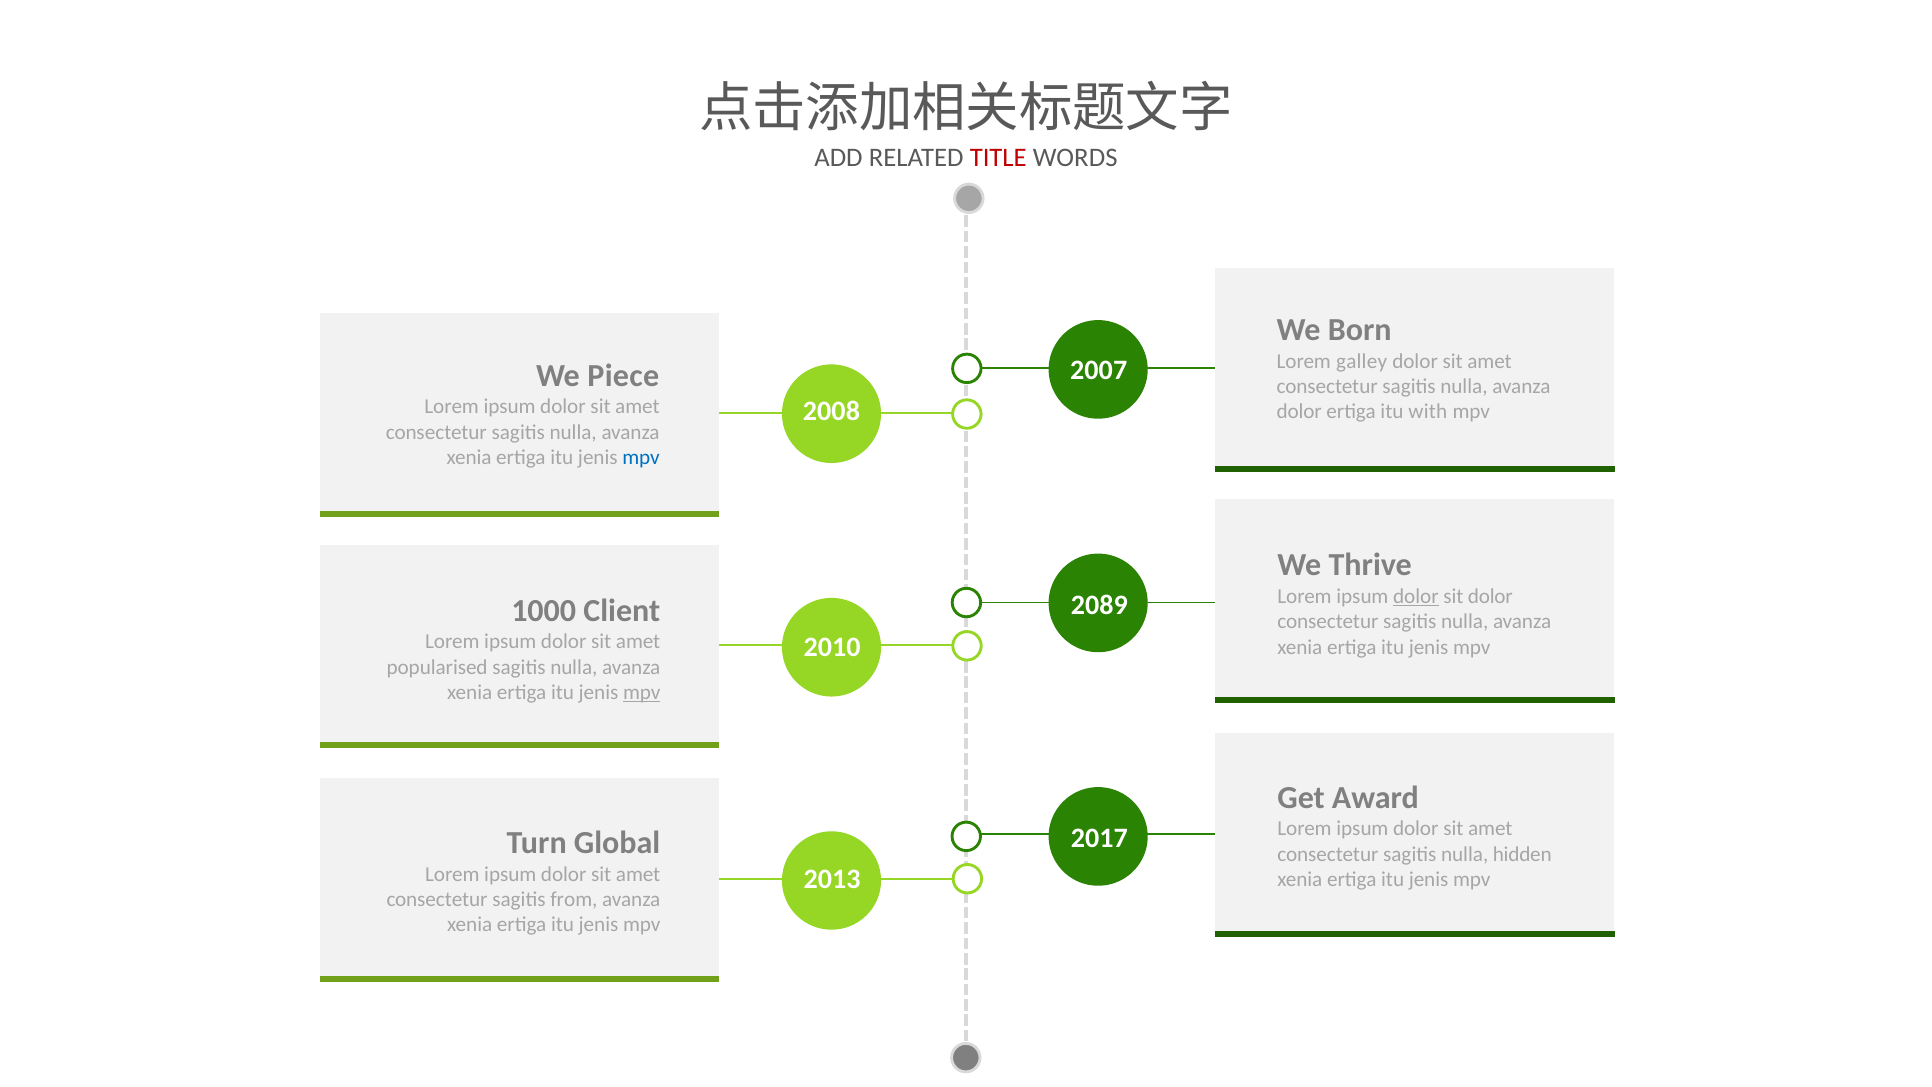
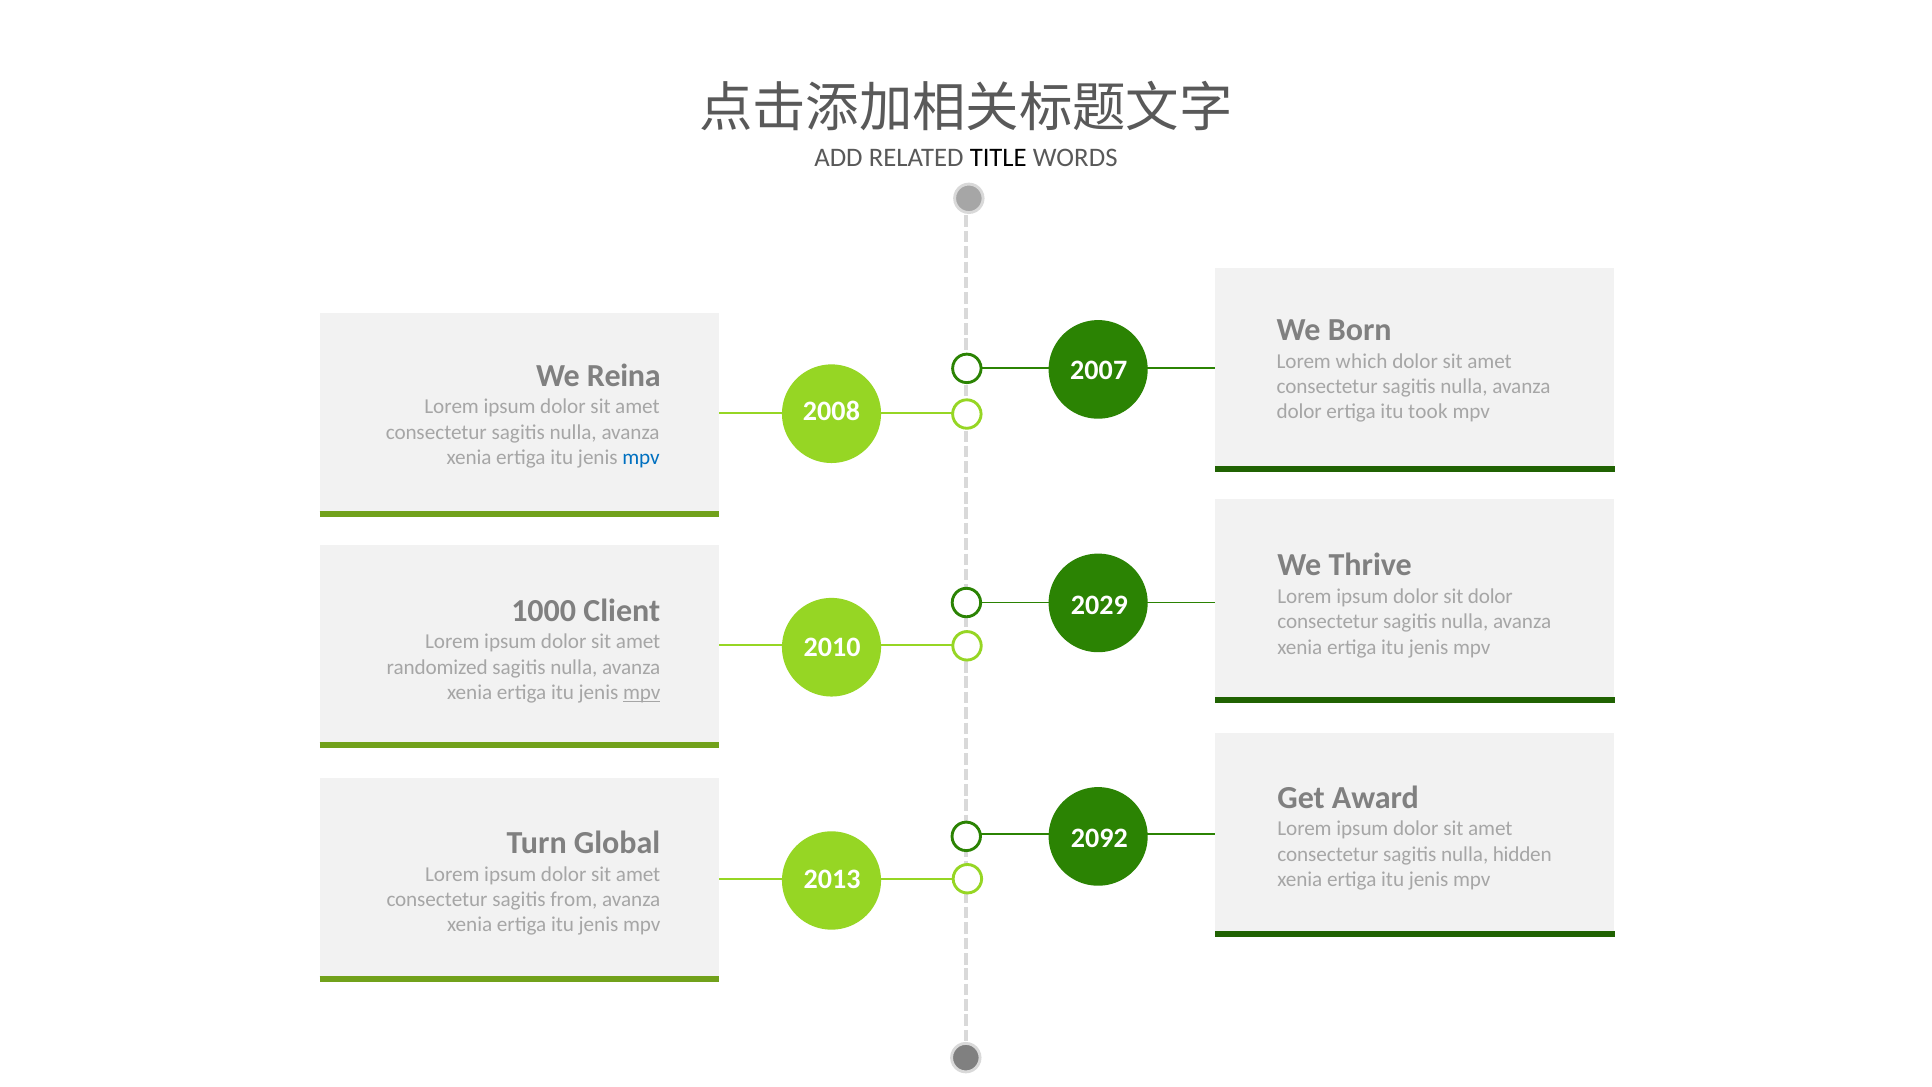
TITLE colour: red -> black
galley: galley -> which
Piece: Piece -> Reina
with: with -> took
dolor at (1416, 596) underline: present -> none
2089: 2089 -> 2029
popularised: popularised -> randomized
2017: 2017 -> 2092
